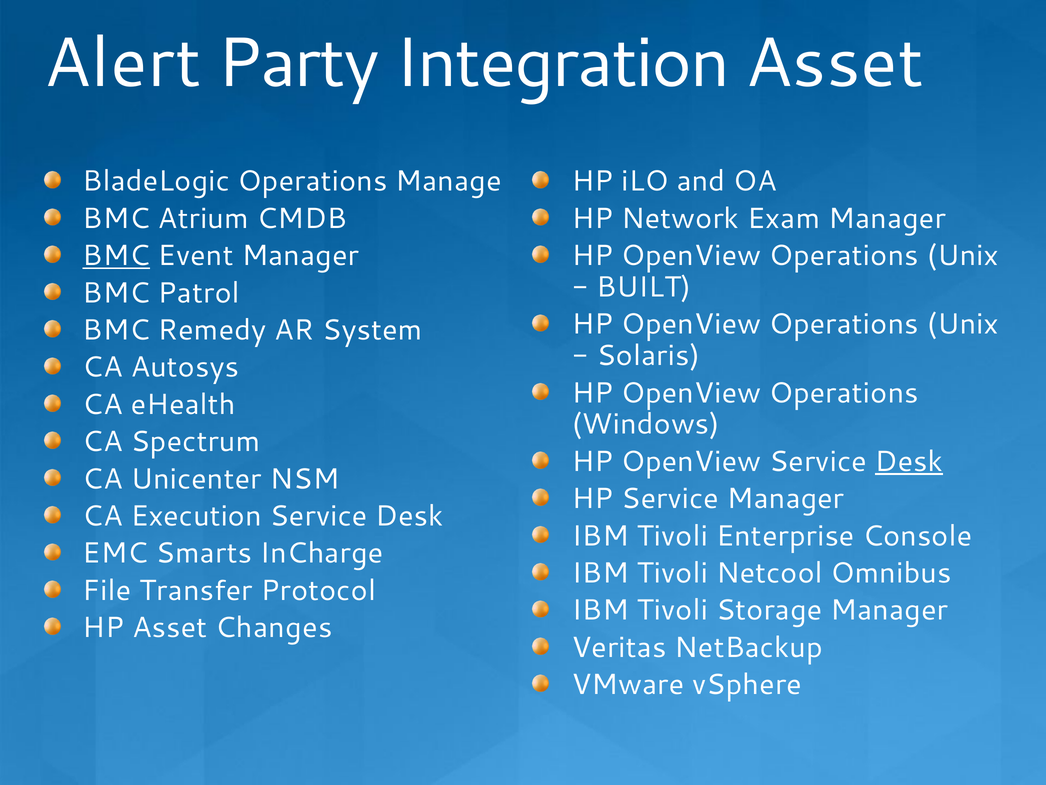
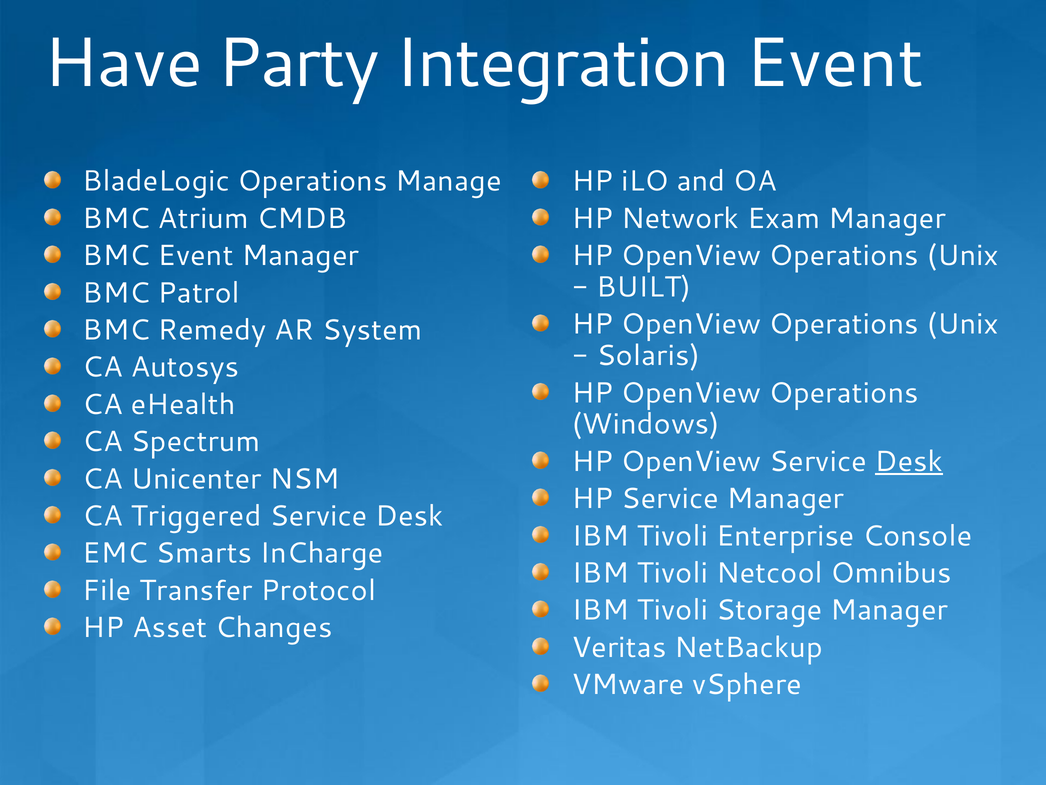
Alert: Alert -> Have
Integration Asset: Asset -> Event
BMC at (116, 256) underline: present -> none
Execution: Execution -> Triggered
